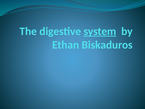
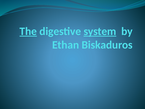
The underline: none -> present
